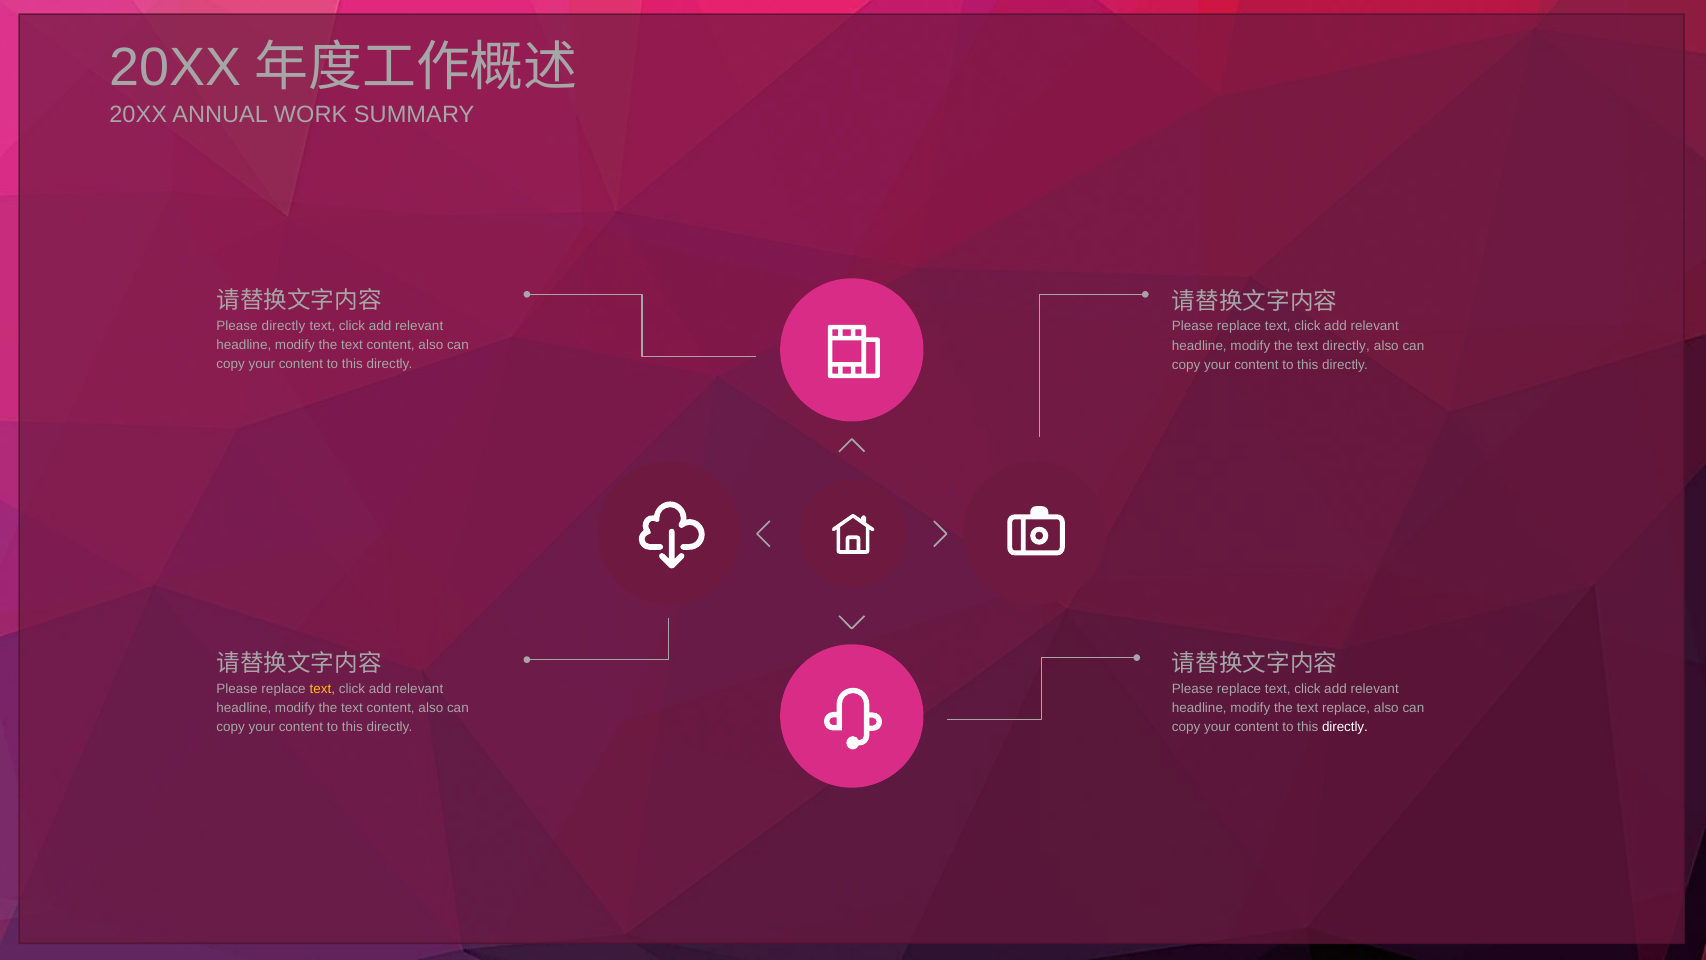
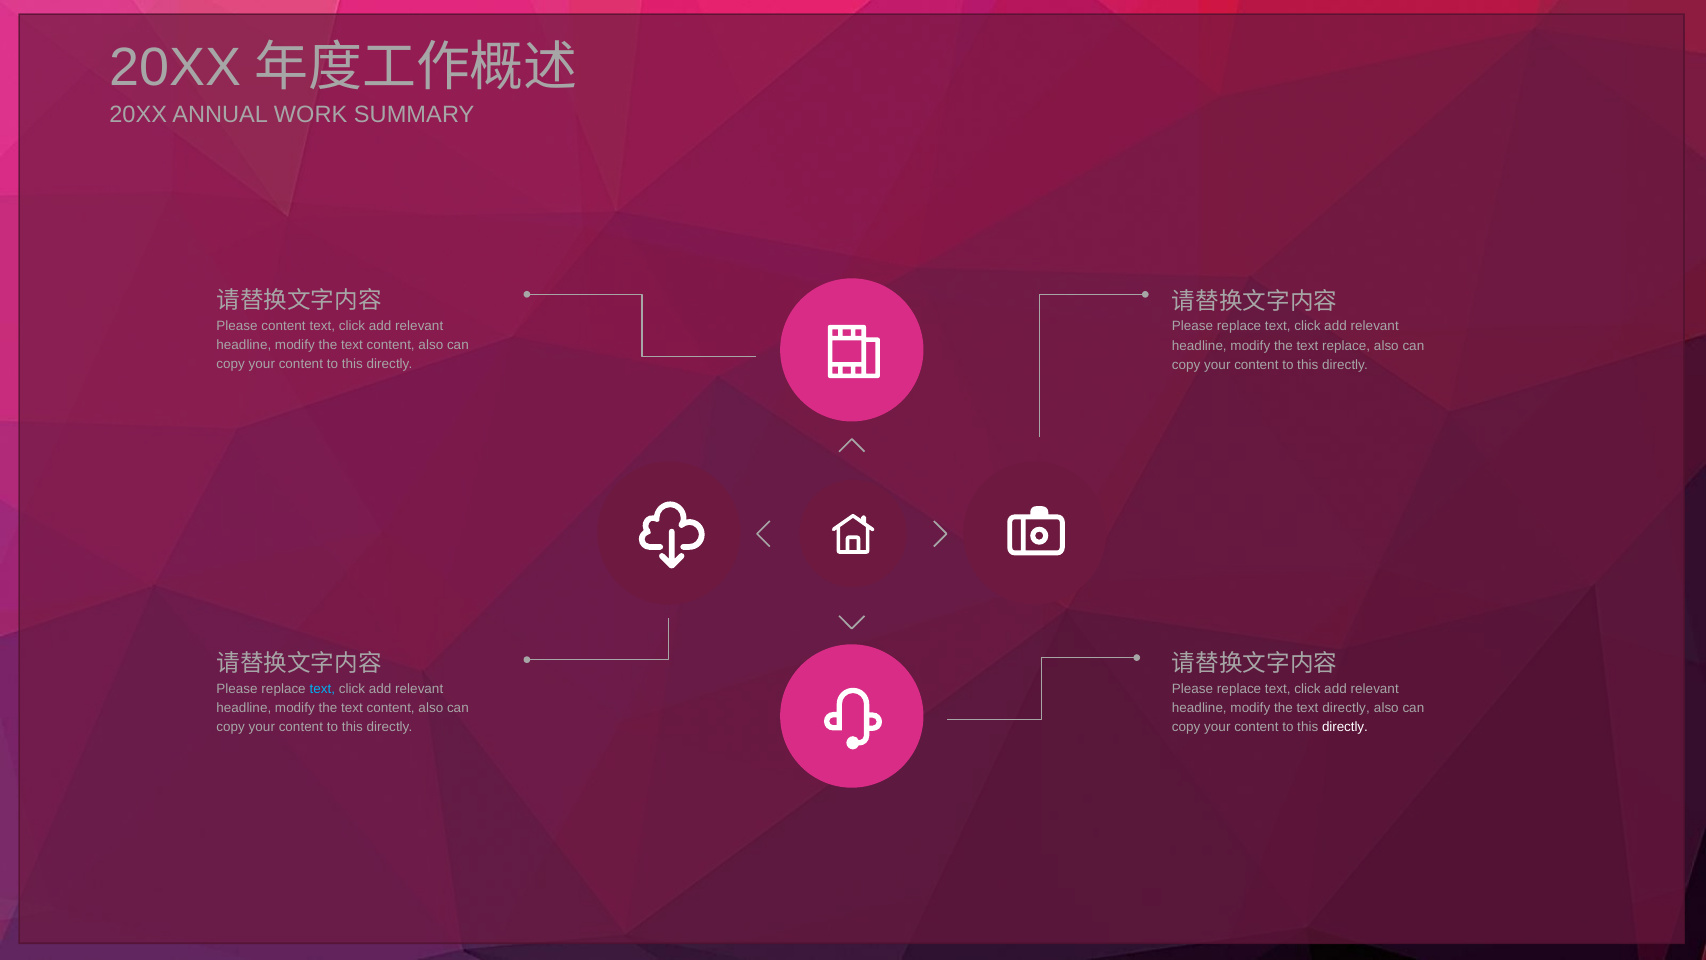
Please directly: directly -> content
text directly: directly -> replace
text at (322, 688) colour: yellow -> light blue
text replace: replace -> directly
